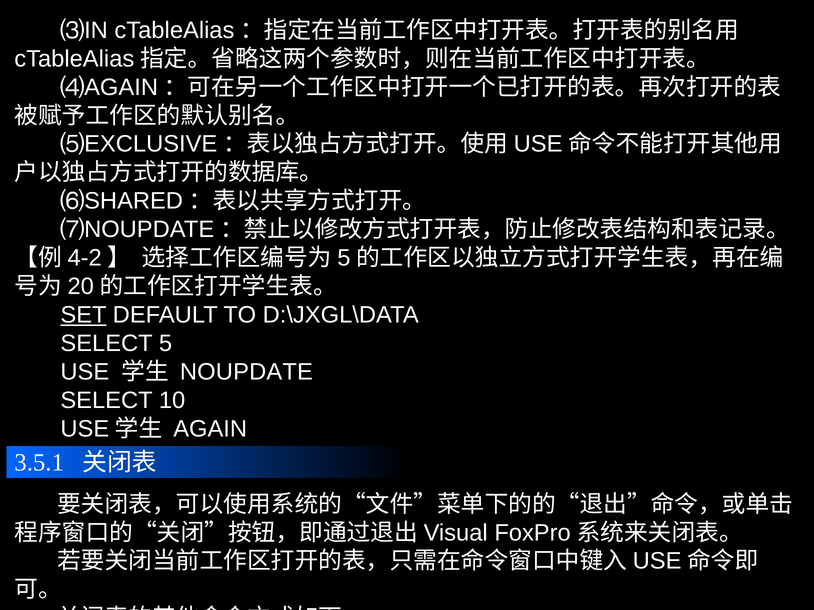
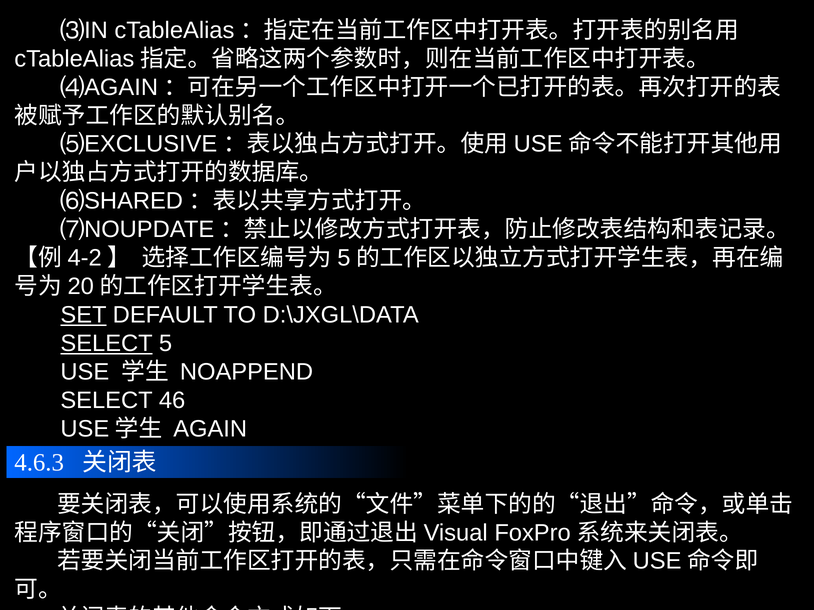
SELECT at (107, 344) underline: none -> present
NOUPDATE: NOUPDATE -> NOAPPEND
10: 10 -> 46
3.5.1: 3.5.1 -> 4.6.3
